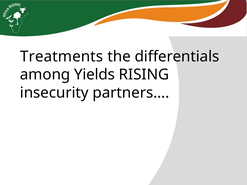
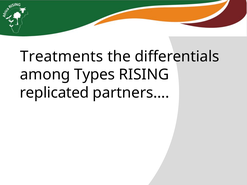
Yields: Yields -> Types
insecurity: insecurity -> replicated
